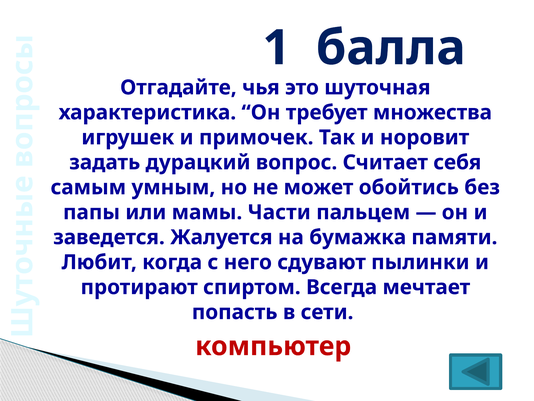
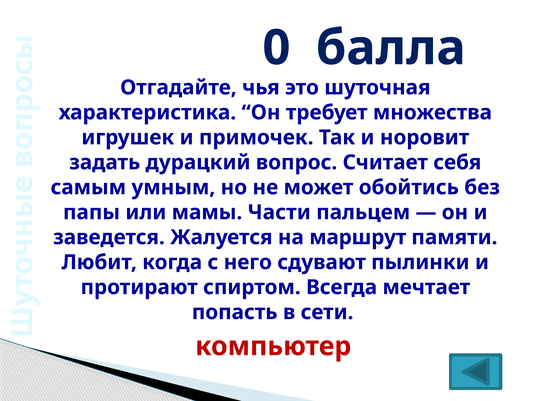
1: 1 -> 0
бумажка: бумажка -> маршрут
